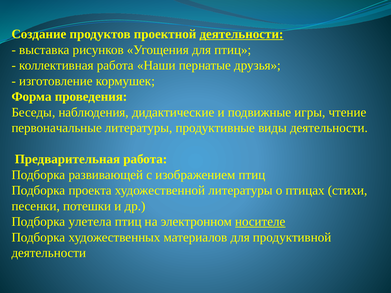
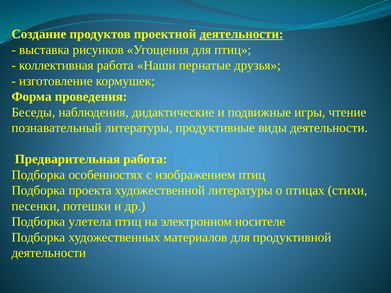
первоначальные: первоначальные -> познавательный
развивающей: развивающей -> особенностях
носителе underline: present -> none
